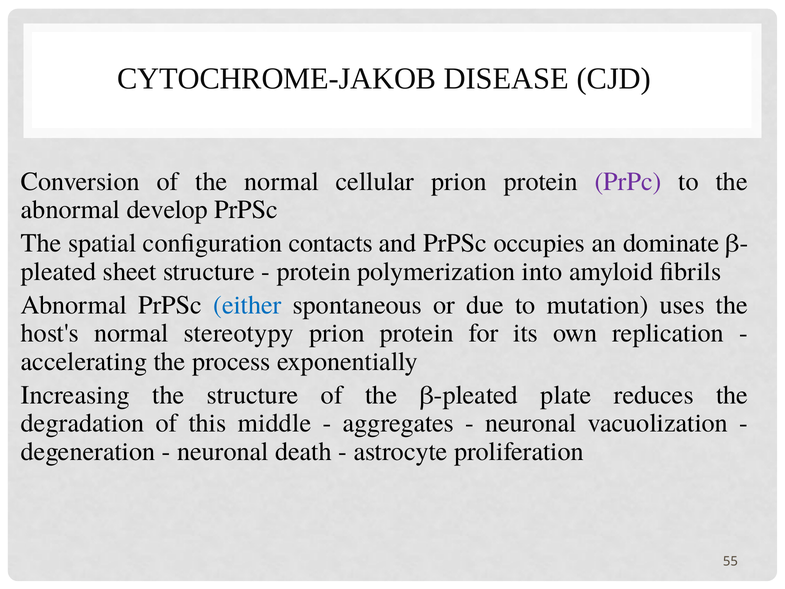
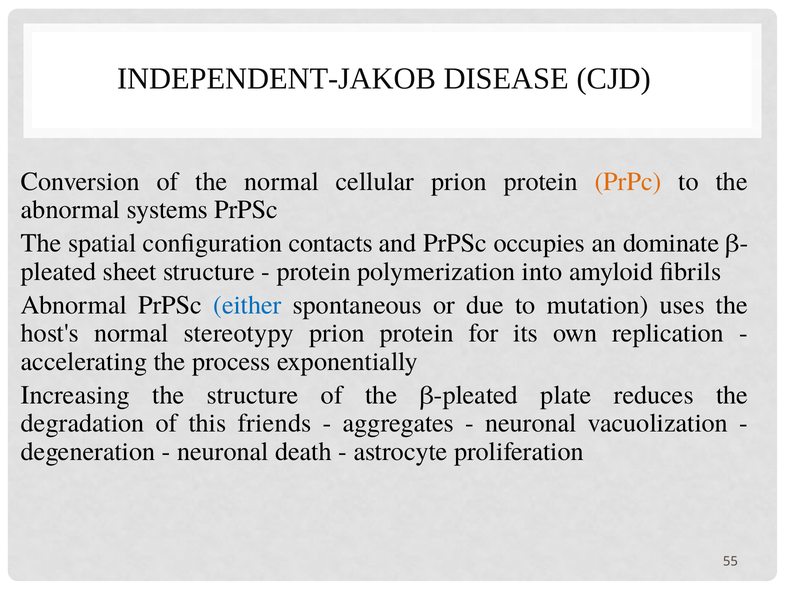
CYTOCHROME-JAKOB: CYTOCHROME-JAKOB -> INDEPENDENT-JAKOB
PrPc colour: purple -> orange
develop: develop -> systems
middle: middle -> friends
